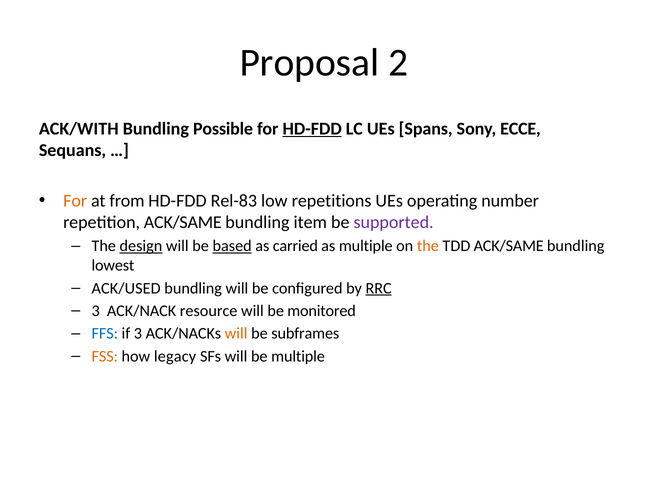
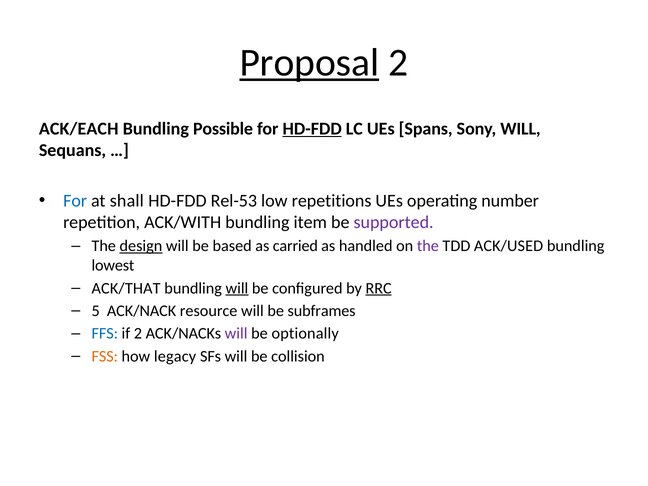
Proposal underline: none -> present
ACK/WITH: ACK/WITH -> ACK/EACH
Sony ECCE: ECCE -> WILL
For at (75, 201) colour: orange -> blue
from: from -> shall
Rel-83: Rel-83 -> Rel-53
repetition ACK/SAME: ACK/SAME -> ACK/WITH
based underline: present -> none
as multiple: multiple -> handled
the at (428, 246) colour: orange -> purple
TDD ACK/SAME: ACK/SAME -> ACK/USED
ACK/USED: ACK/USED -> ACK/THAT
will at (237, 288) underline: none -> present
3 at (96, 311): 3 -> 5
monitored: monitored -> subframes
if 3: 3 -> 2
will at (236, 334) colour: orange -> purple
subframes: subframes -> optionally
be multiple: multiple -> collision
